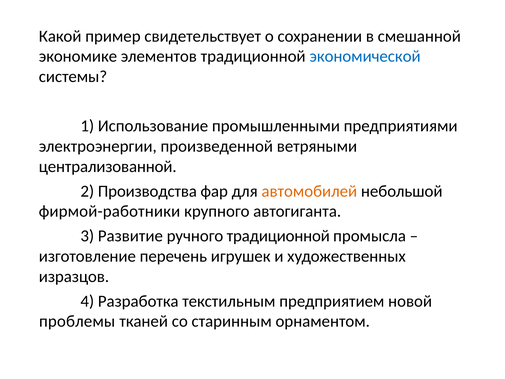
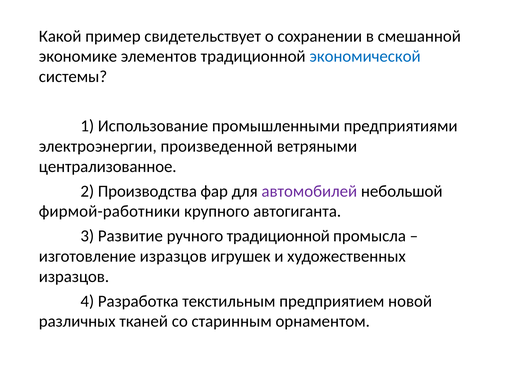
централизованной: централизованной -> централизованное
автомобилей colour: orange -> purple
изготовление перечень: перечень -> изразцов
проблемы: проблемы -> различных
